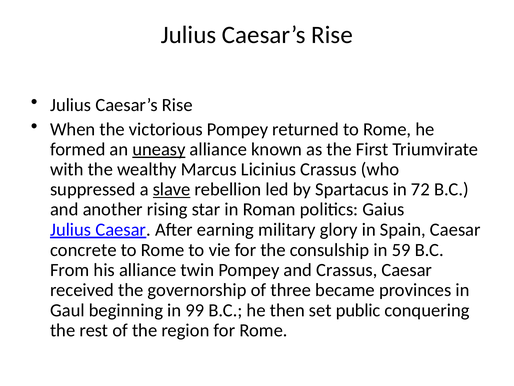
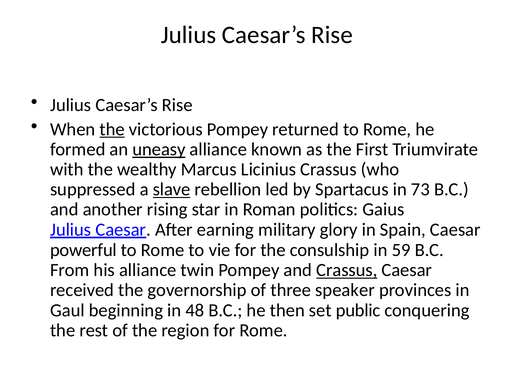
the at (112, 129) underline: none -> present
72: 72 -> 73
concrete: concrete -> powerful
Crassus at (347, 270) underline: none -> present
became: became -> speaker
99: 99 -> 48
